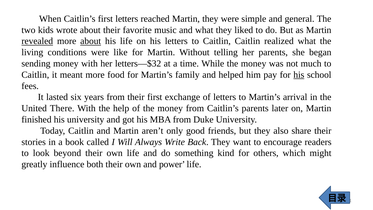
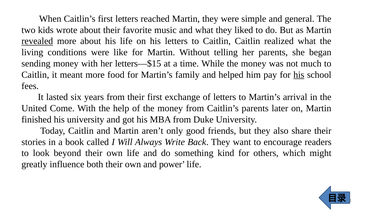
about at (91, 41) underline: present -> none
letters—$32: letters—$32 -> letters—$15
There: There -> Come
